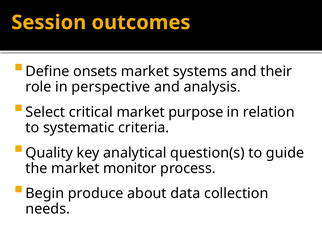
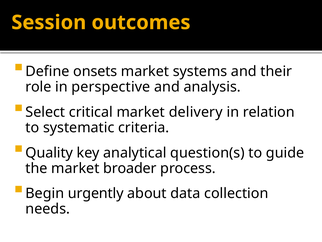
purpose: purpose -> delivery
monitor: monitor -> broader
produce: produce -> urgently
